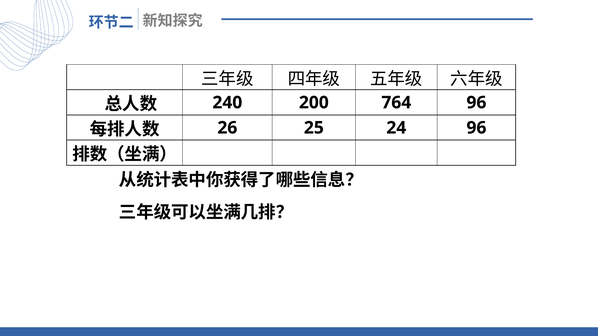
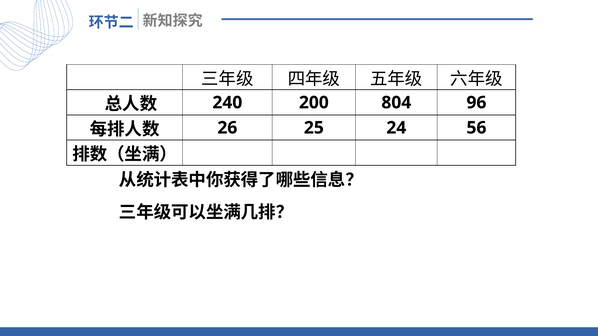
764: 764 -> 804
24 96: 96 -> 56
